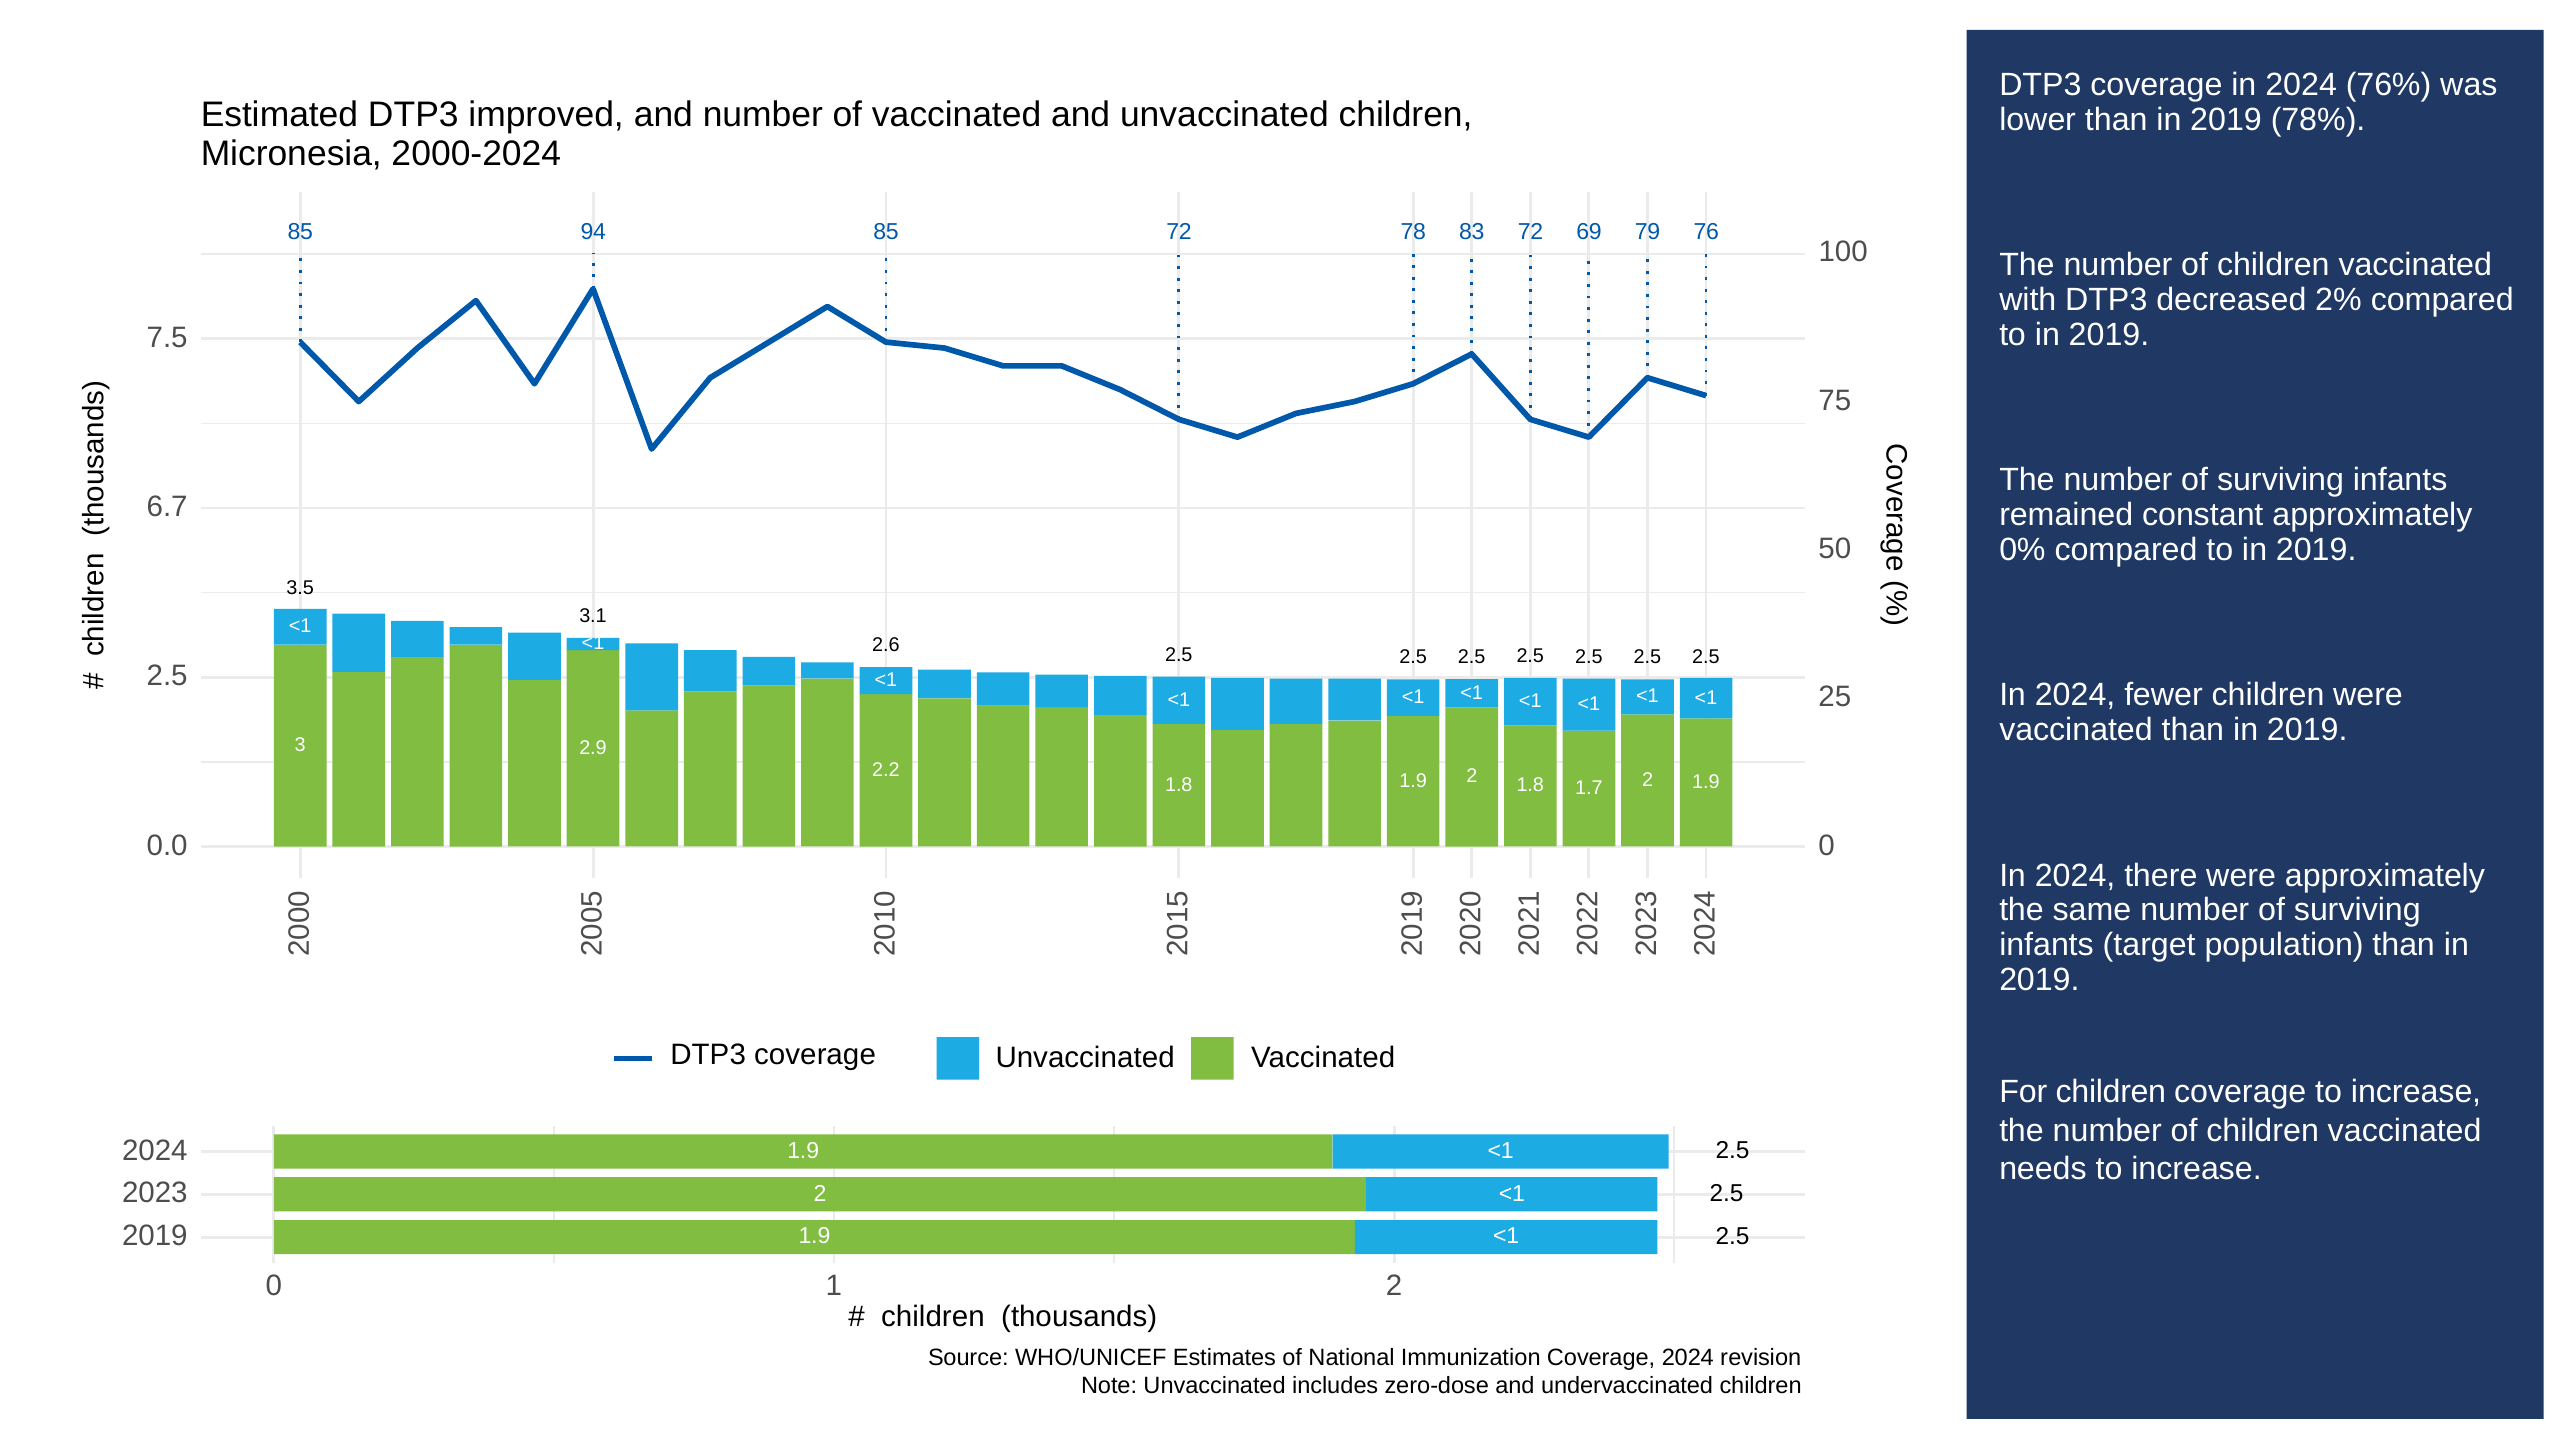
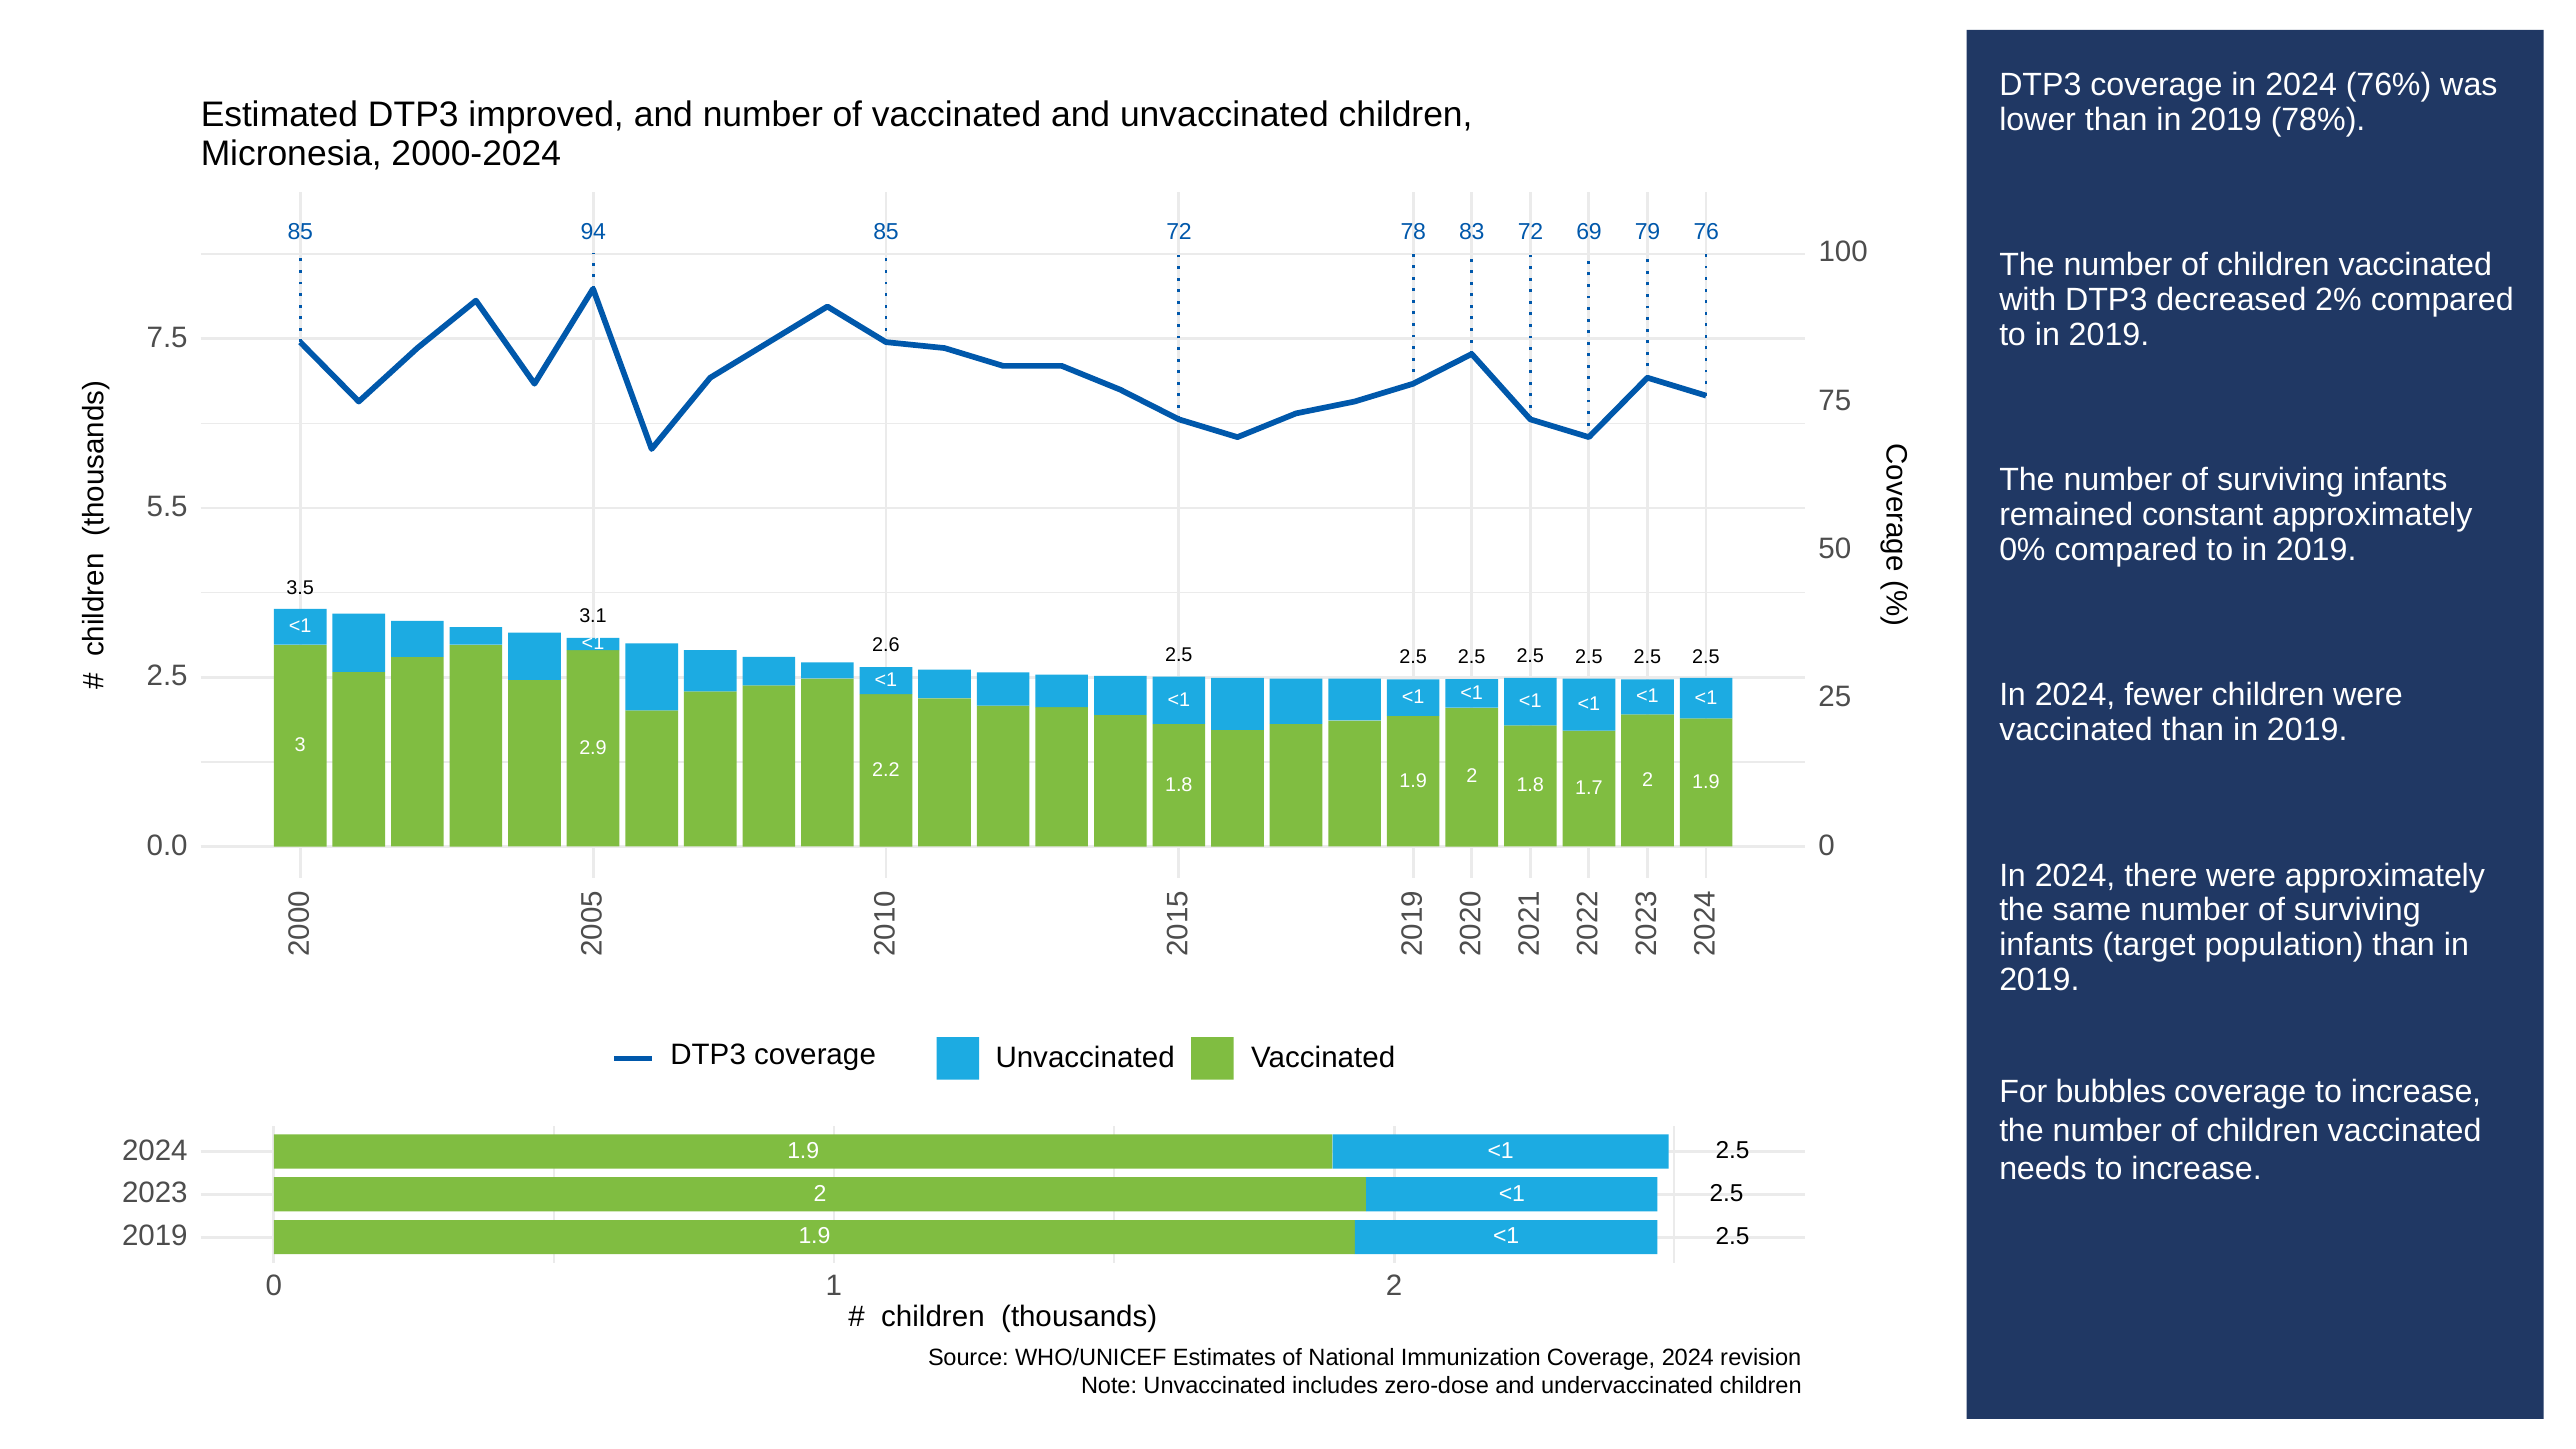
6.7: 6.7 -> 5.5
For children: children -> bubbles
